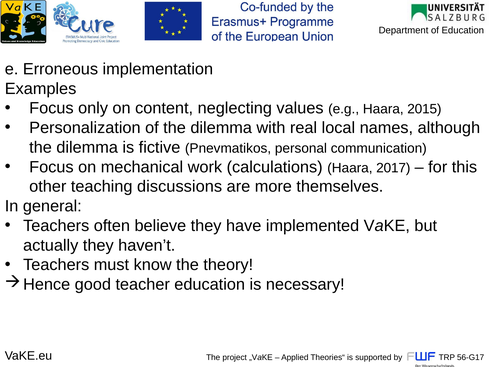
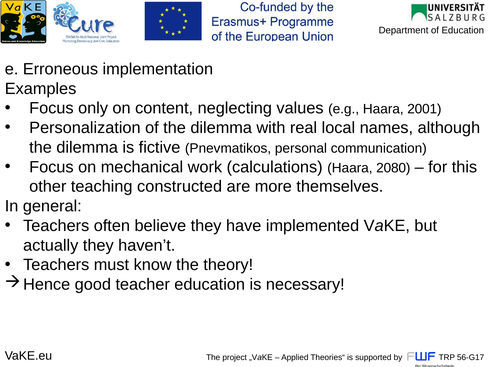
2015: 2015 -> 2001
2017: 2017 -> 2080
discussions: discussions -> constructed
